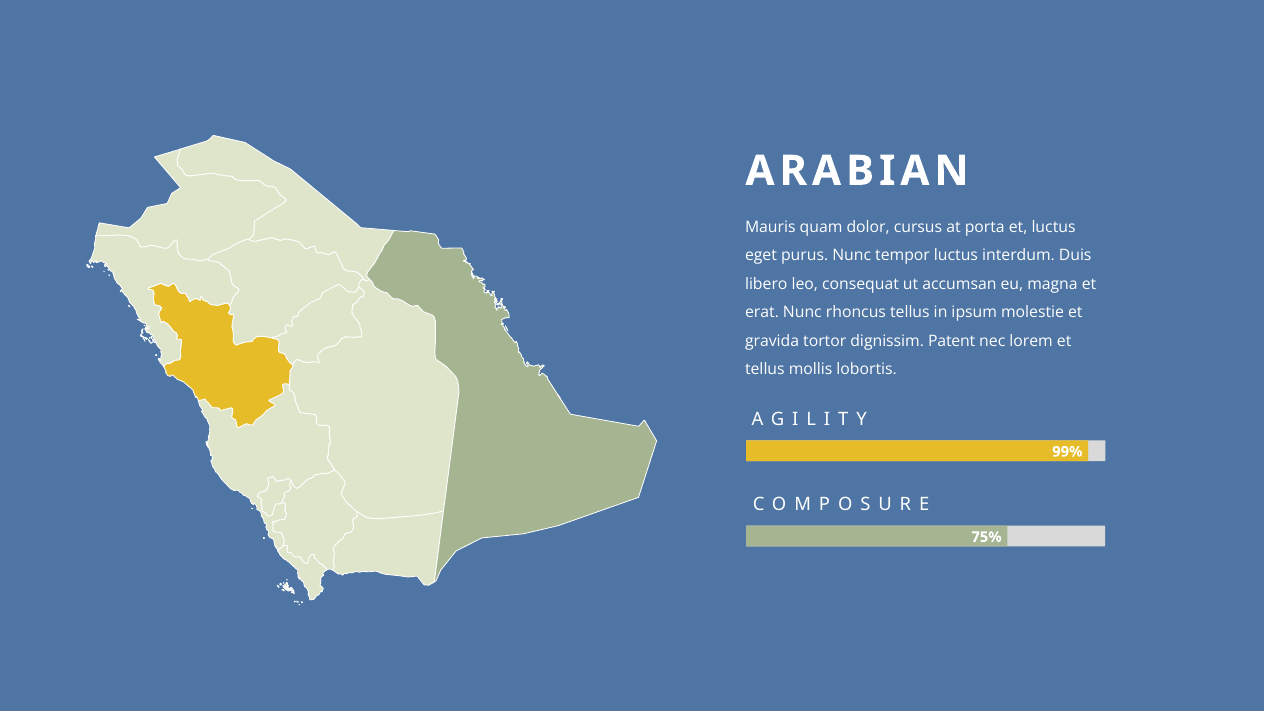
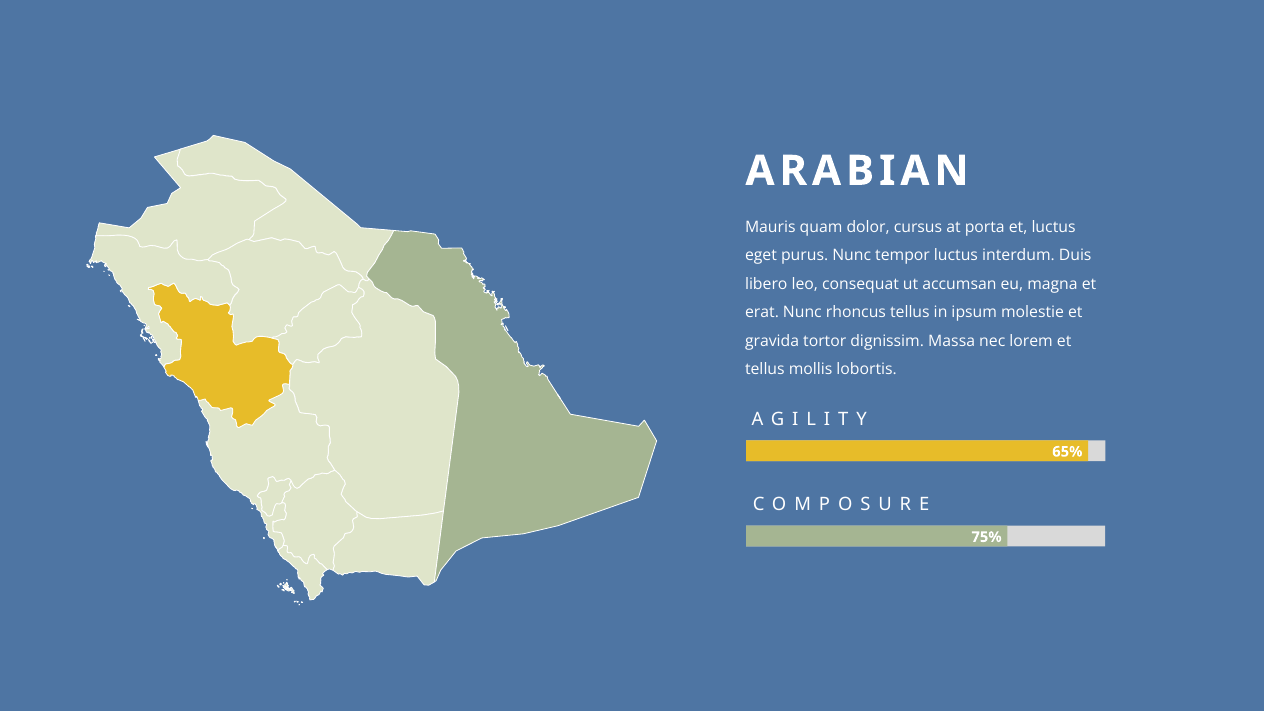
Patent: Patent -> Massa
99%: 99% -> 65%
